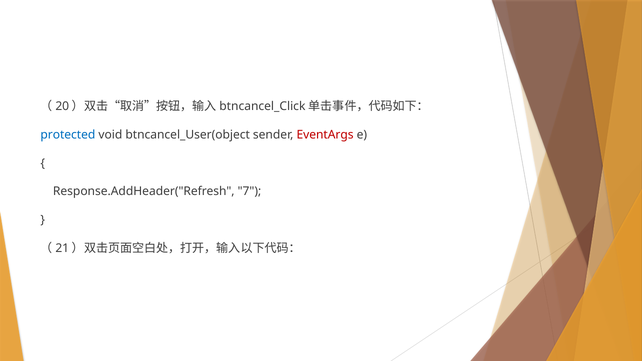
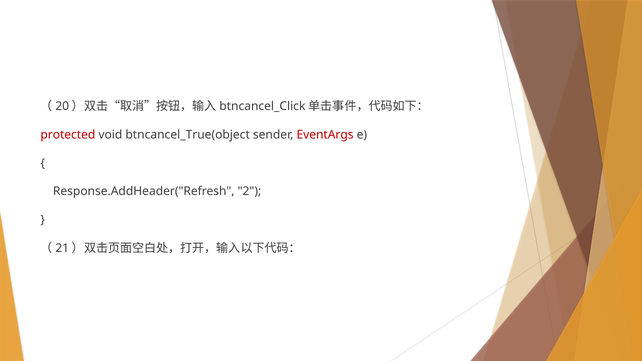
protected colour: blue -> red
btncancel_User(object: btncancel_User(object -> btncancel_True(object
7: 7 -> 2
